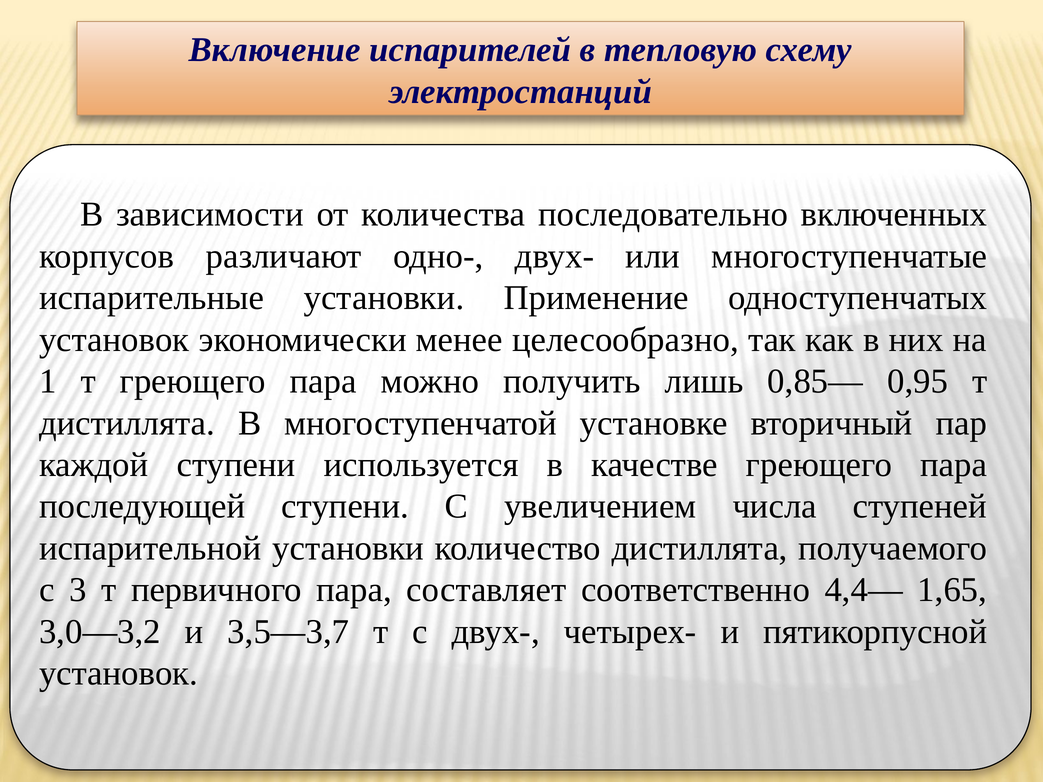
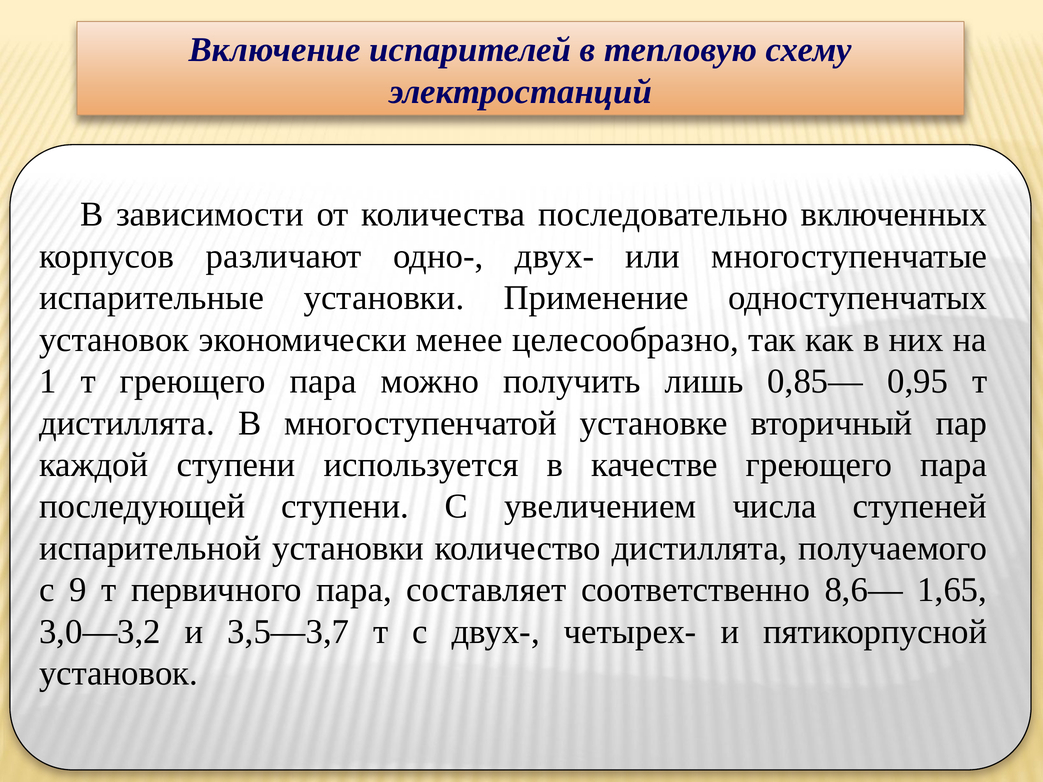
3: 3 -> 9
4,4—: 4,4— -> 8,6—
